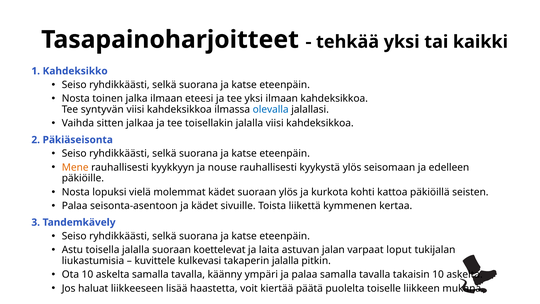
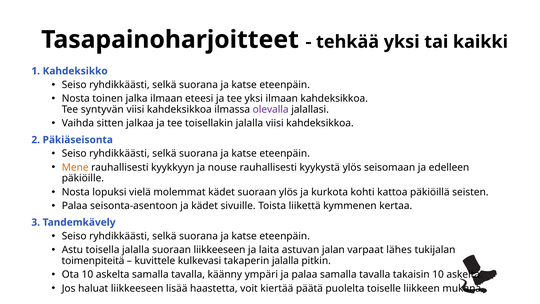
olevalla colour: blue -> purple
suoraan koettelevat: koettelevat -> liikkeeseen
loput: loput -> lähes
liukastumisia: liukastumisia -> toimenpiteitä
